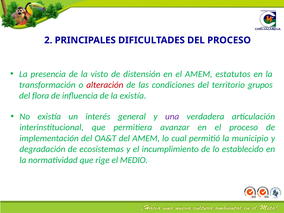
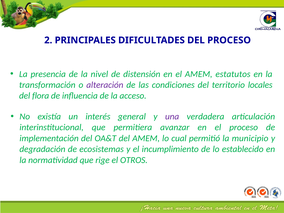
visto: visto -> nivel
alteración colour: red -> purple
grupos: grupos -> locales
la existía: existía -> acceso
MEDIO: MEDIO -> OTROS
